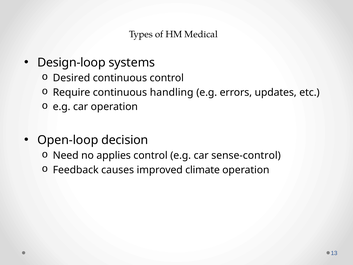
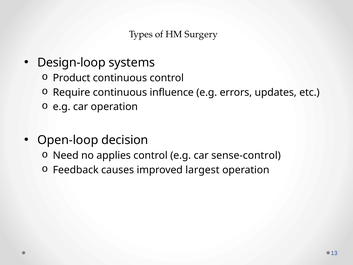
Medical: Medical -> Surgery
Desired: Desired -> Product
handling: handling -> influence
climate: climate -> largest
